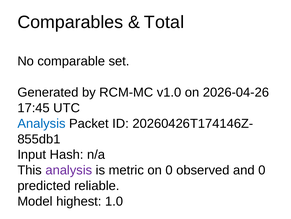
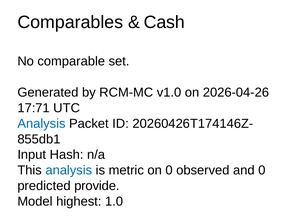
Total: Total -> Cash
17:45: 17:45 -> 17:71
analysis at (69, 170) colour: purple -> blue
reliable: reliable -> provide
